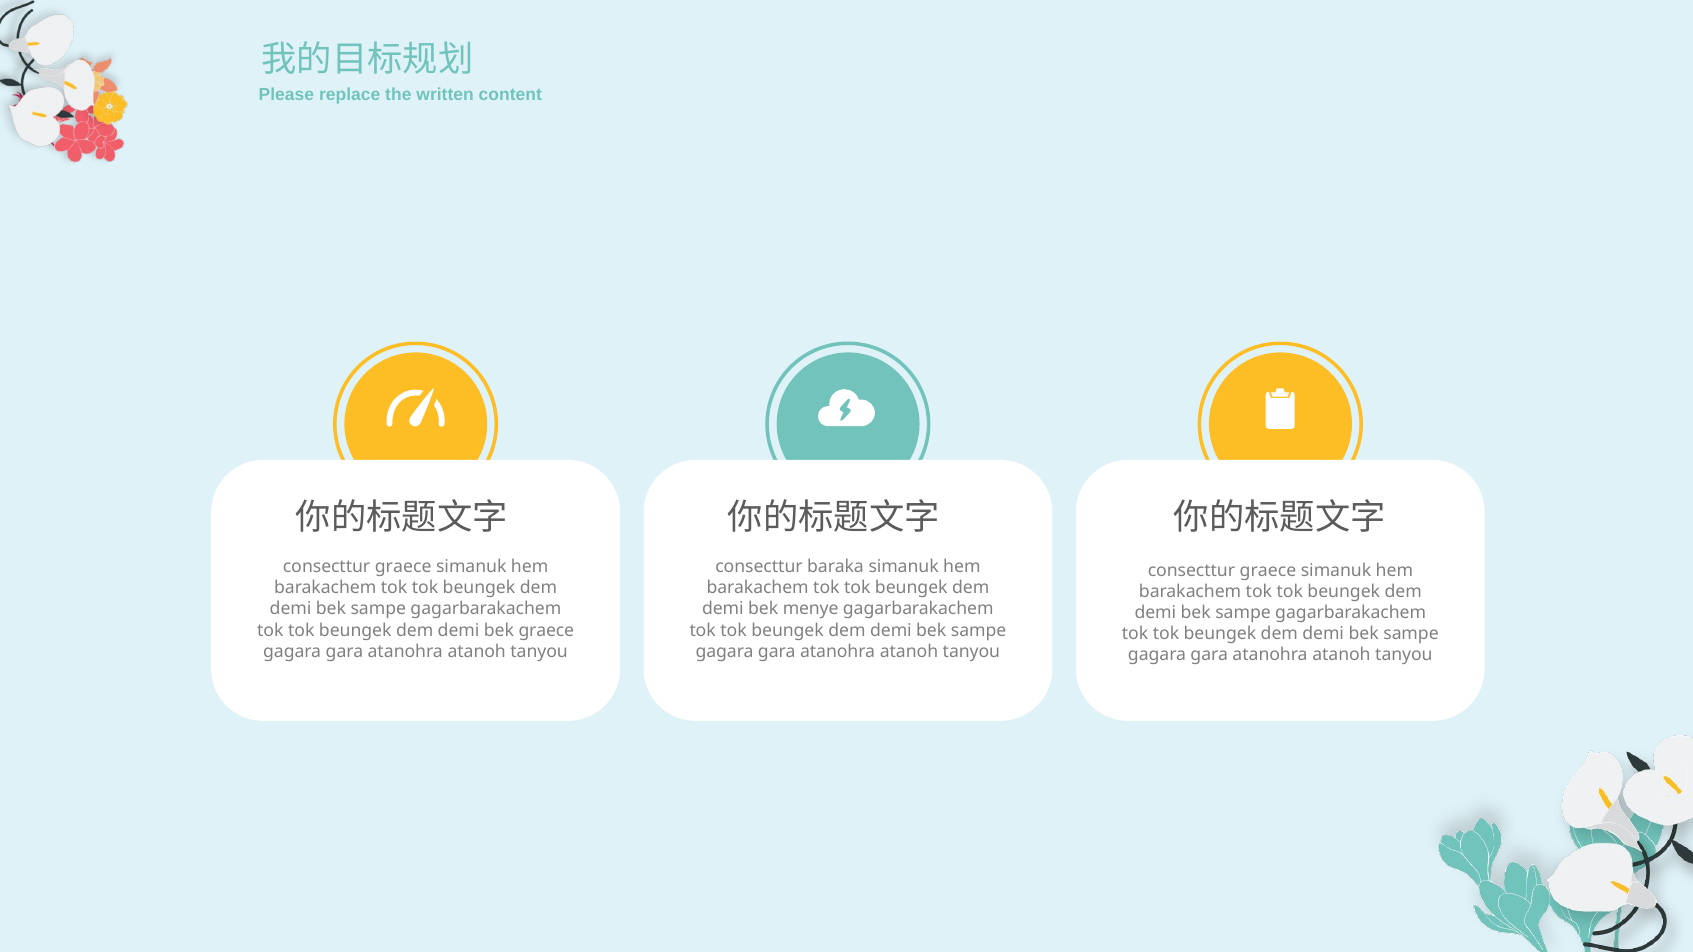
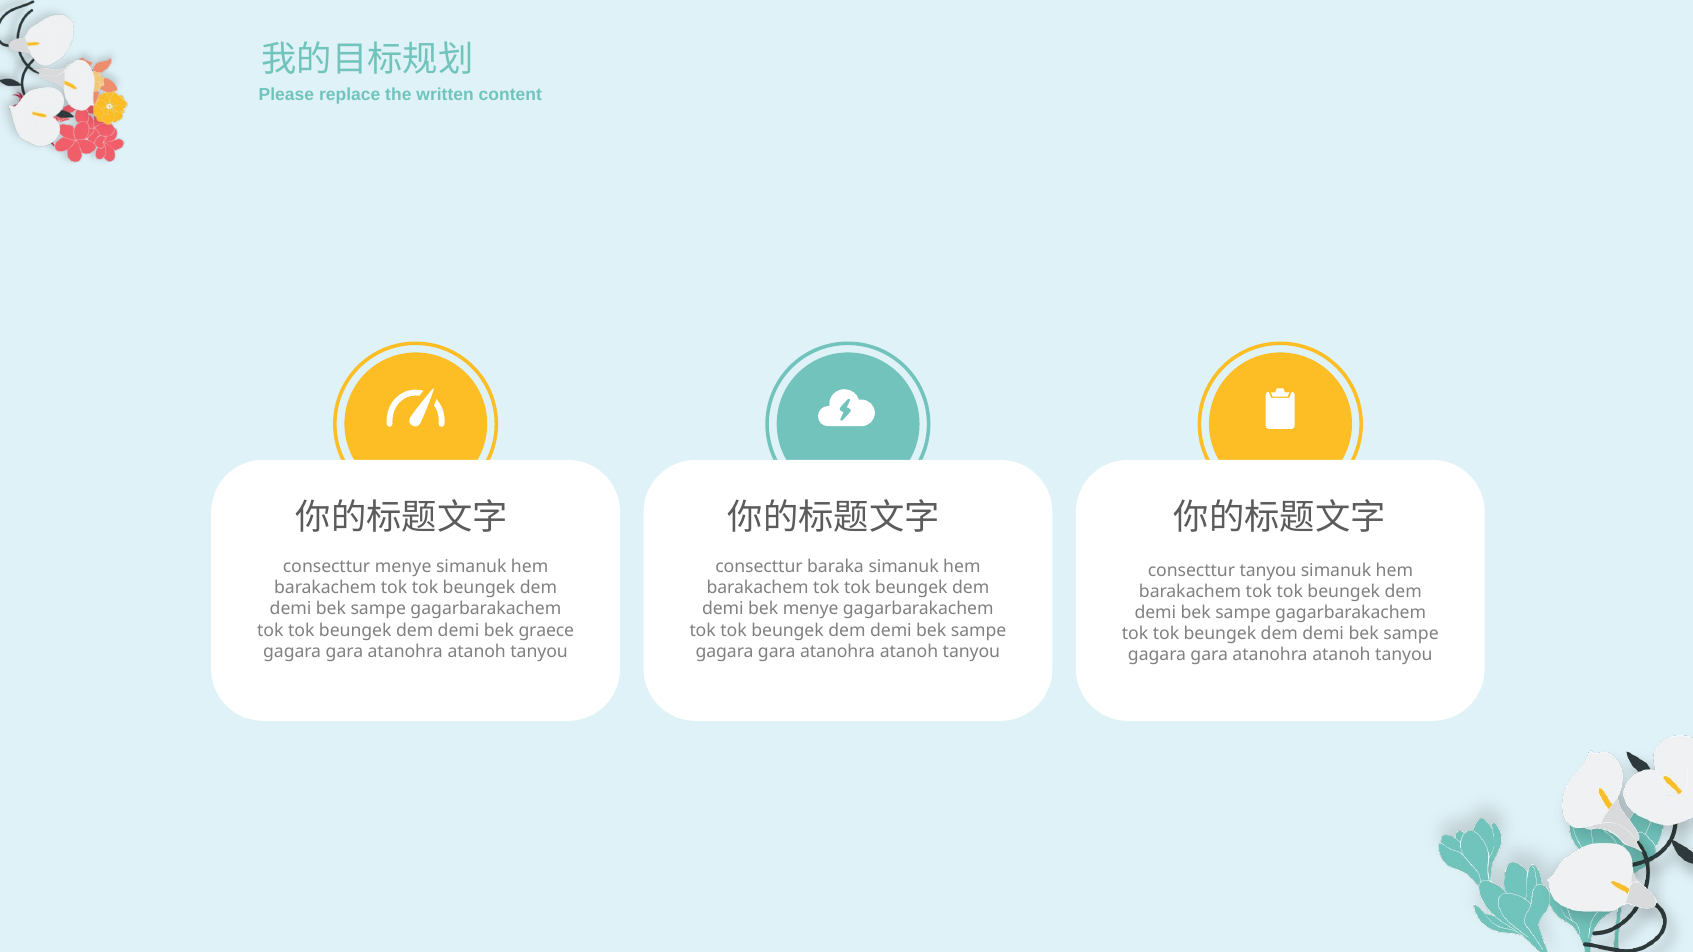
graece at (403, 567): graece -> menye
graece at (1268, 570): graece -> tanyou
